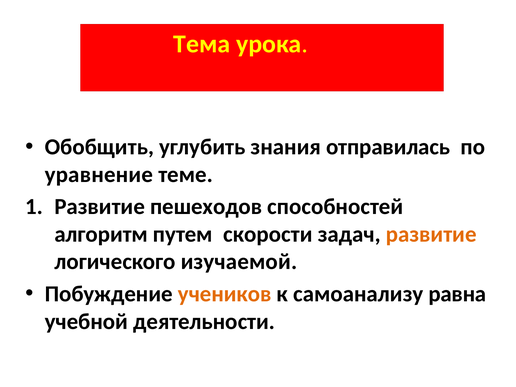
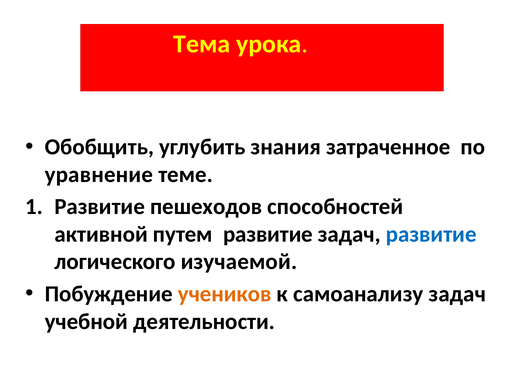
отправилась: отправилась -> затраченное
алгоритм: алгоритм -> активной
путем скорости: скорости -> развитие
развитие at (431, 234) colour: orange -> blue
самоанализу равна: равна -> задач
